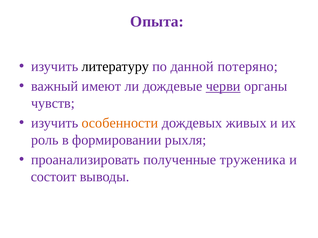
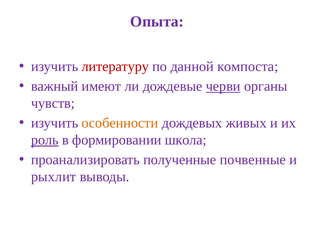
литературу colour: black -> red
потеряно: потеряно -> компоста
роль underline: none -> present
рыхля: рыхля -> школа
труженика: труженика -> почвенные
состоит: состоит -> рыхлит
